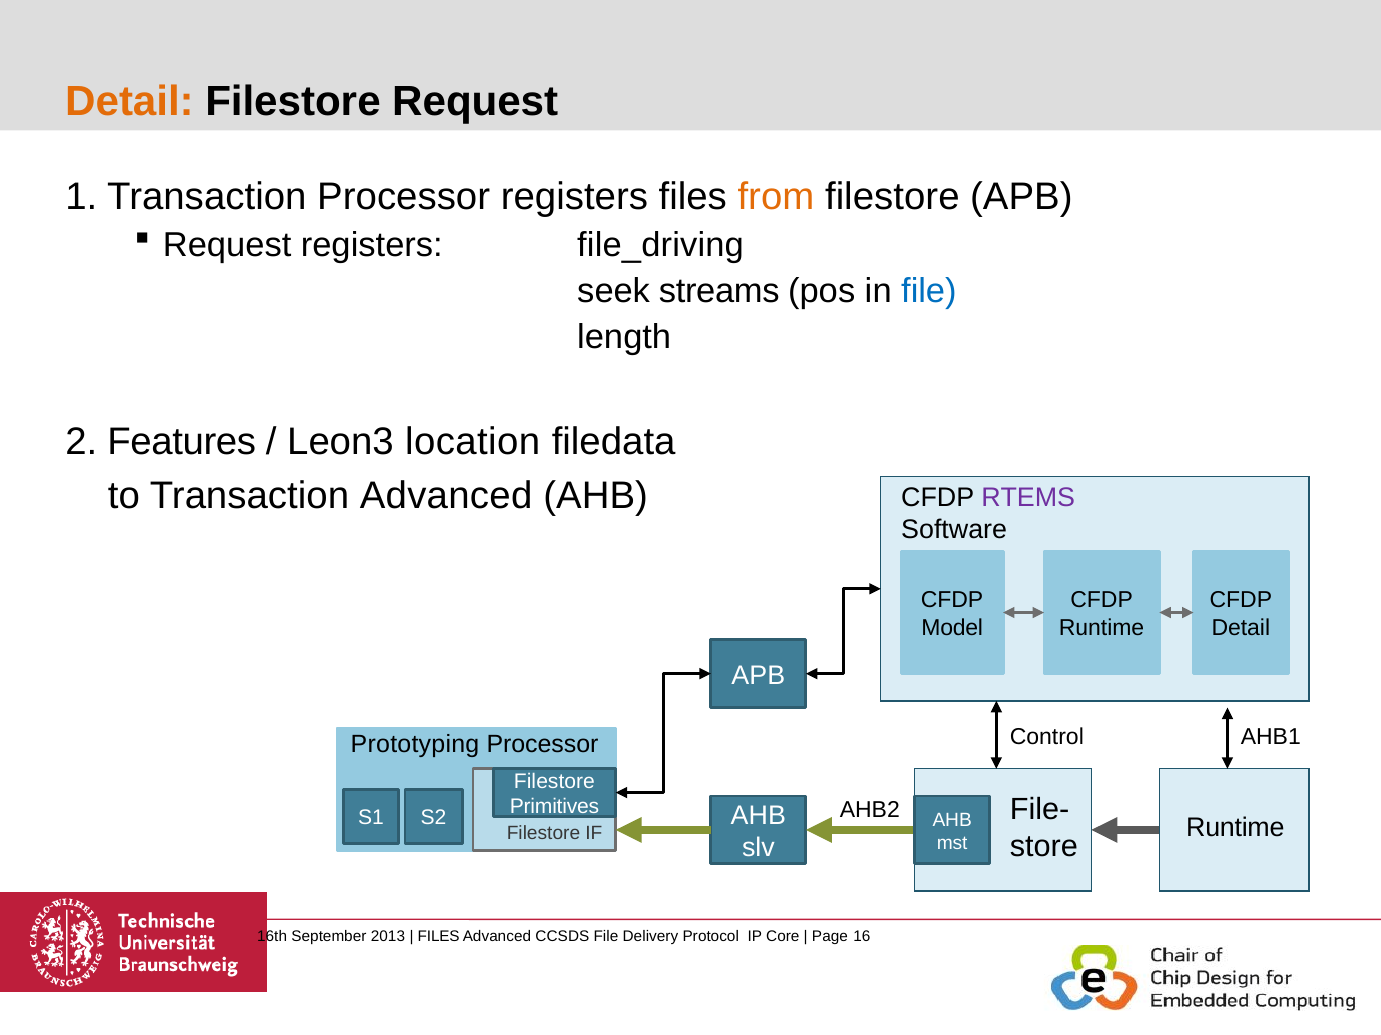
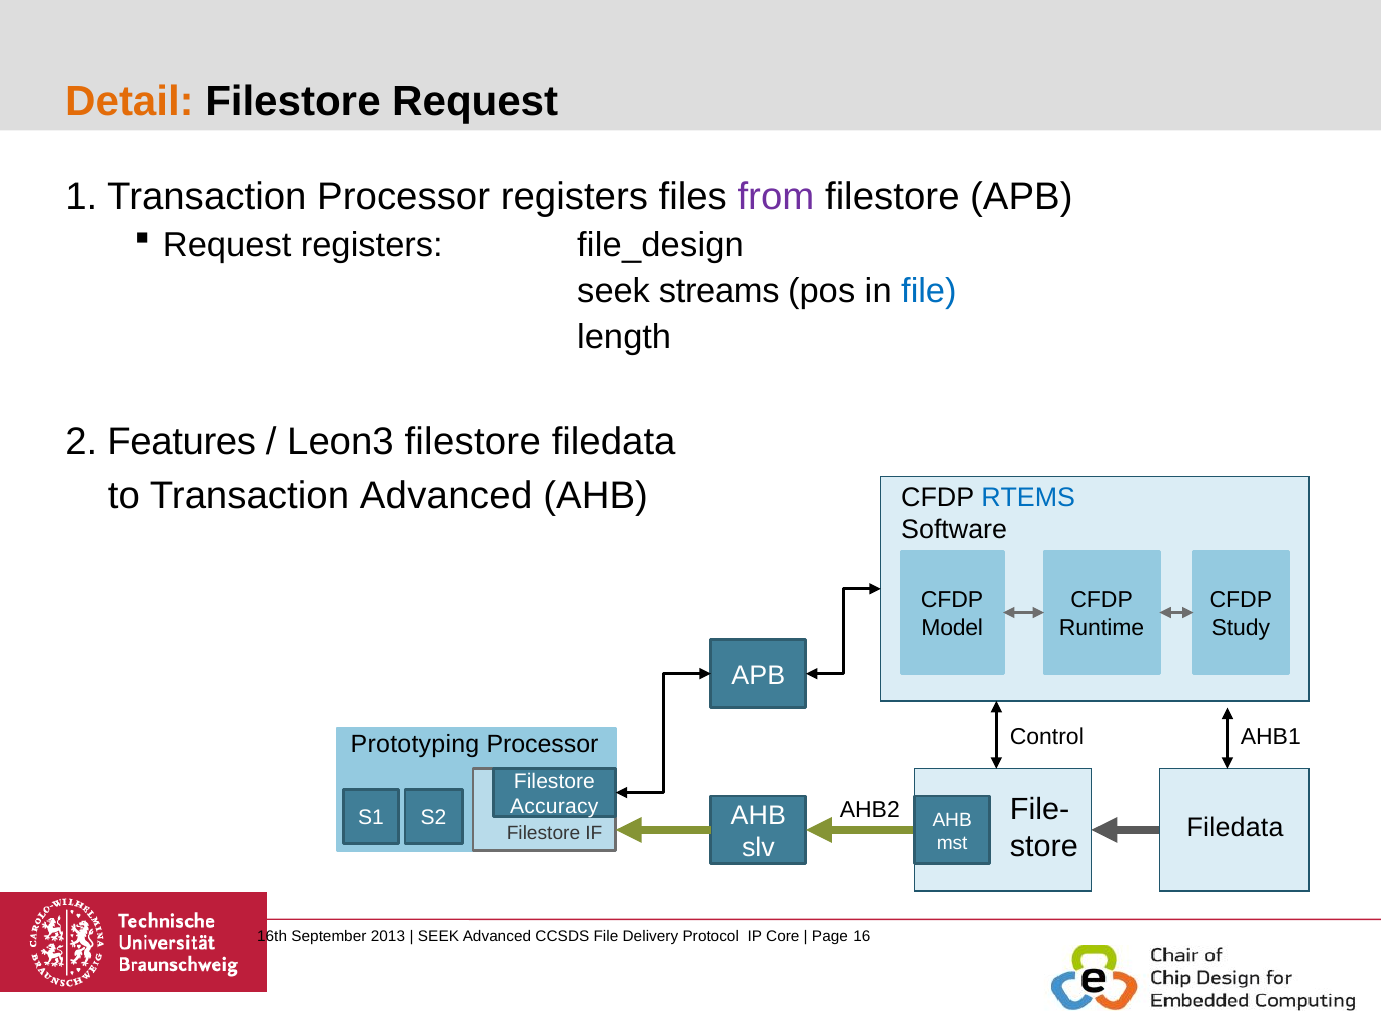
from colour: orange -> purple
file_driving: file_driving -> file_design
Leon3 location: location -> filestore
RTEMS colour: purple -> blue
Detail at (1241, 628): Detail -> Study
Primitives: Primitives -> Accuracy
Runtime at (1235, 828): Runtime -> Filedata
FILES at (439, 938): FILES -> SEEK
